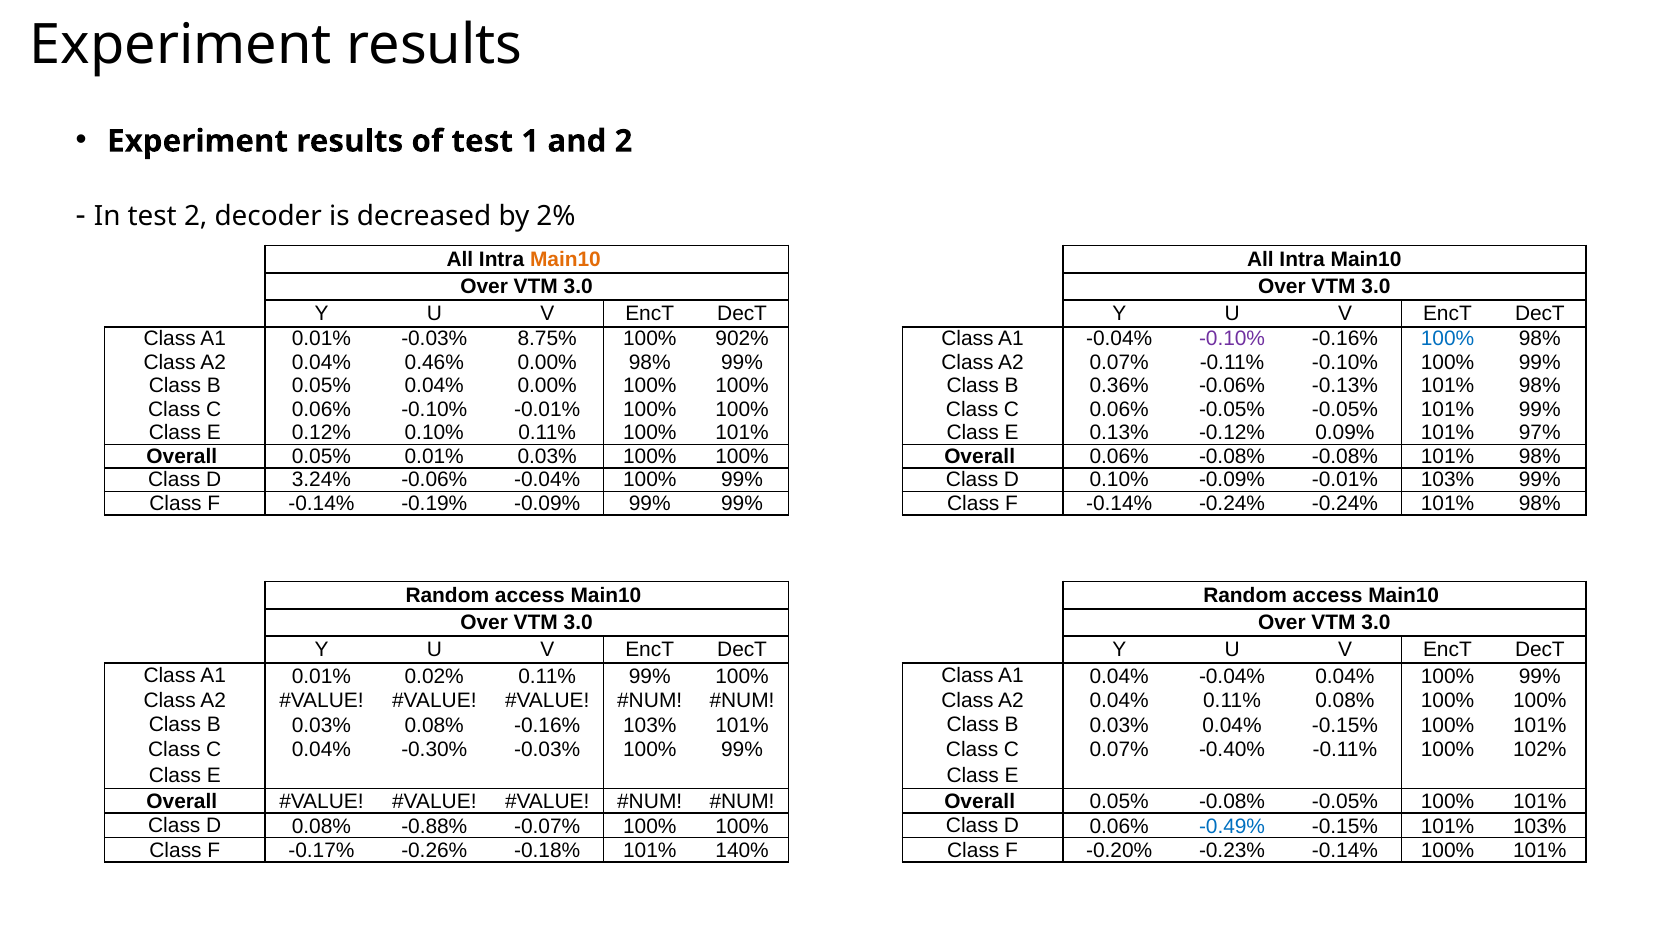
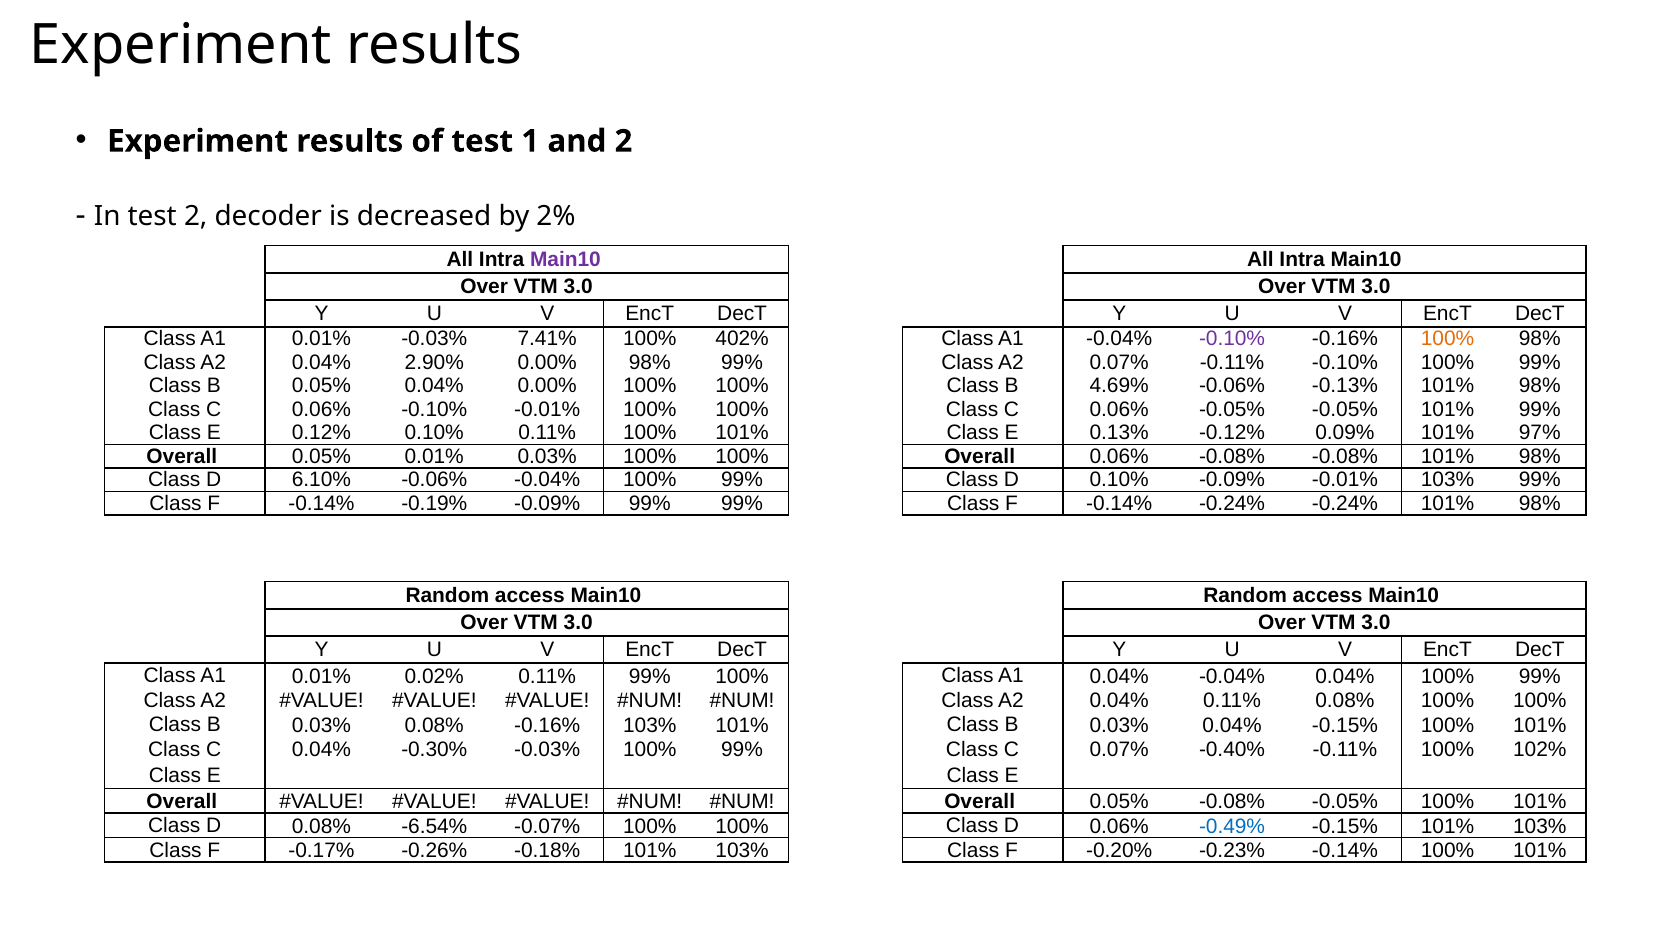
Main10 at (565, 259) colour: orange -> purple
8.75%: 8.75% -> 7.41%
902%: 902% -> 402%
100% at (1448, 339) colour: blue -> orange
0.46%: 0.46% -> 2.90%
0.36%: 0.36% -> 4.69%
3.24%: 3.24% -> 6.10%
-0.88%: -0.88% -> -6.54%
-0.18% 101% 140%: 140% -> 103%
